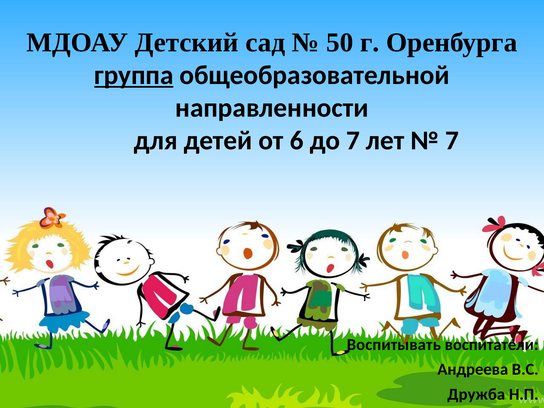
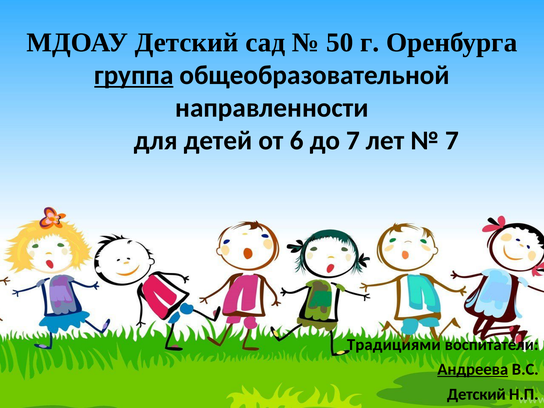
Воспитывать: Воспитывать -> Традициями
Андреева underline: none -> present
Дружба at (476, 394): Дружба -> Детский
